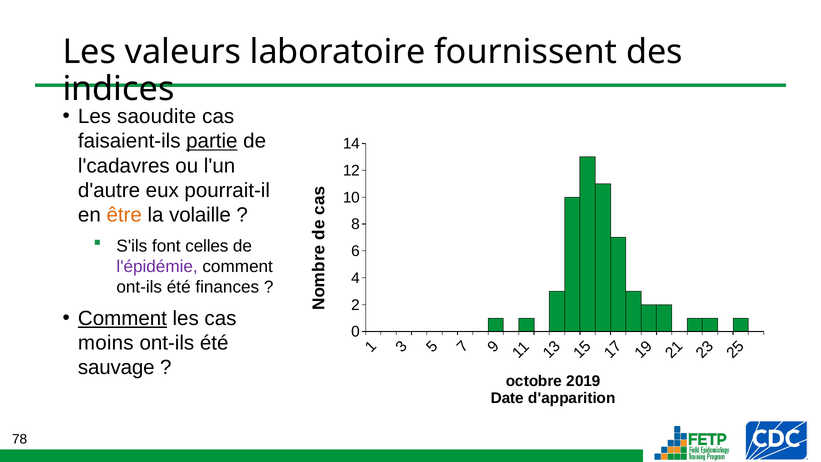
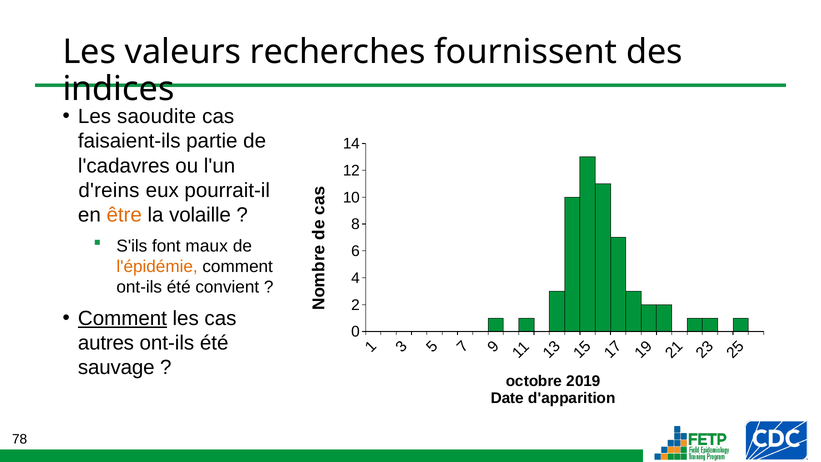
laboratoire: laboratoire -> recherches
partie underline: present -> none
d'autre: d'autre -> d'reins
celles: celles -> maux
l'épidémie colour: purple -> orange
finances: finances -> convient
moins: moins -> autres
